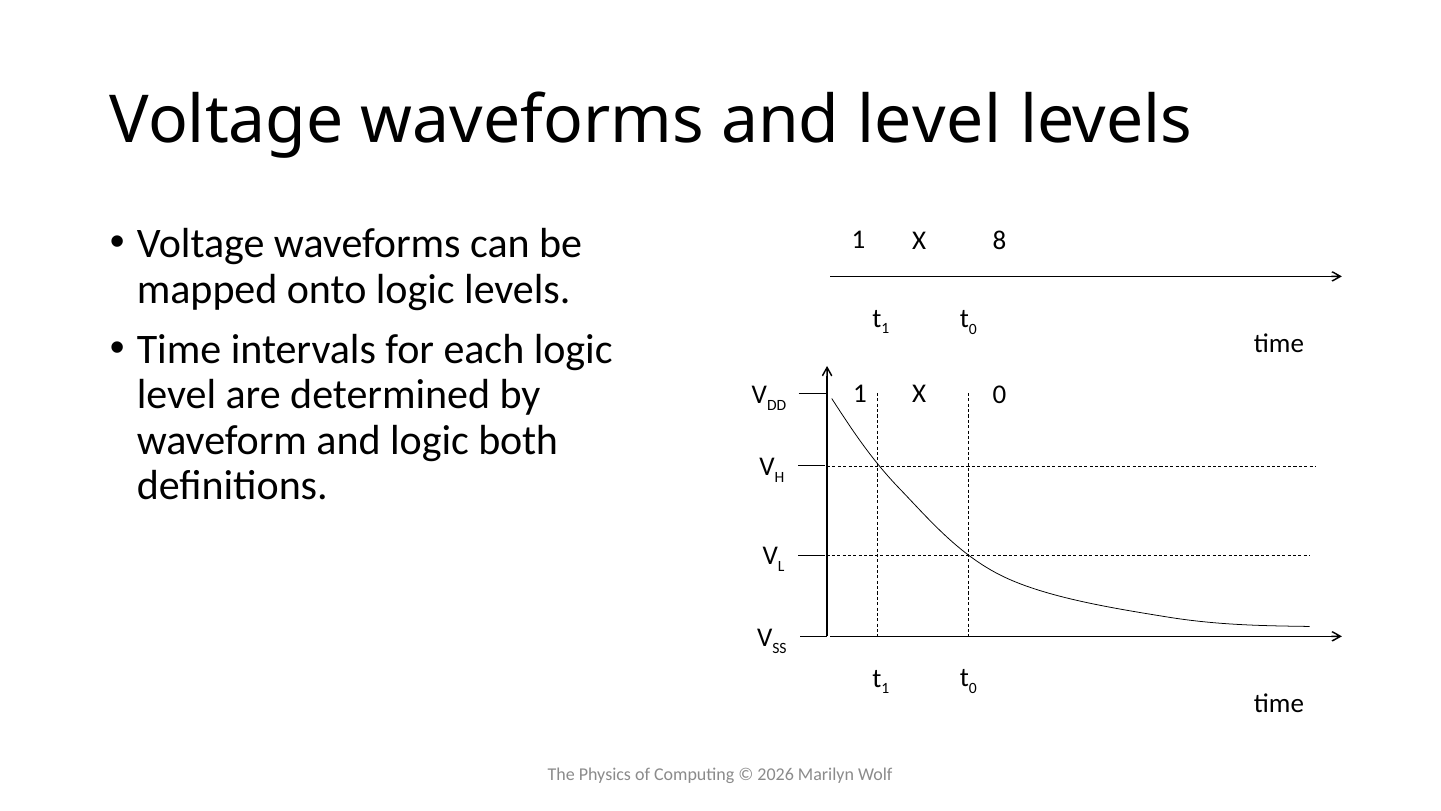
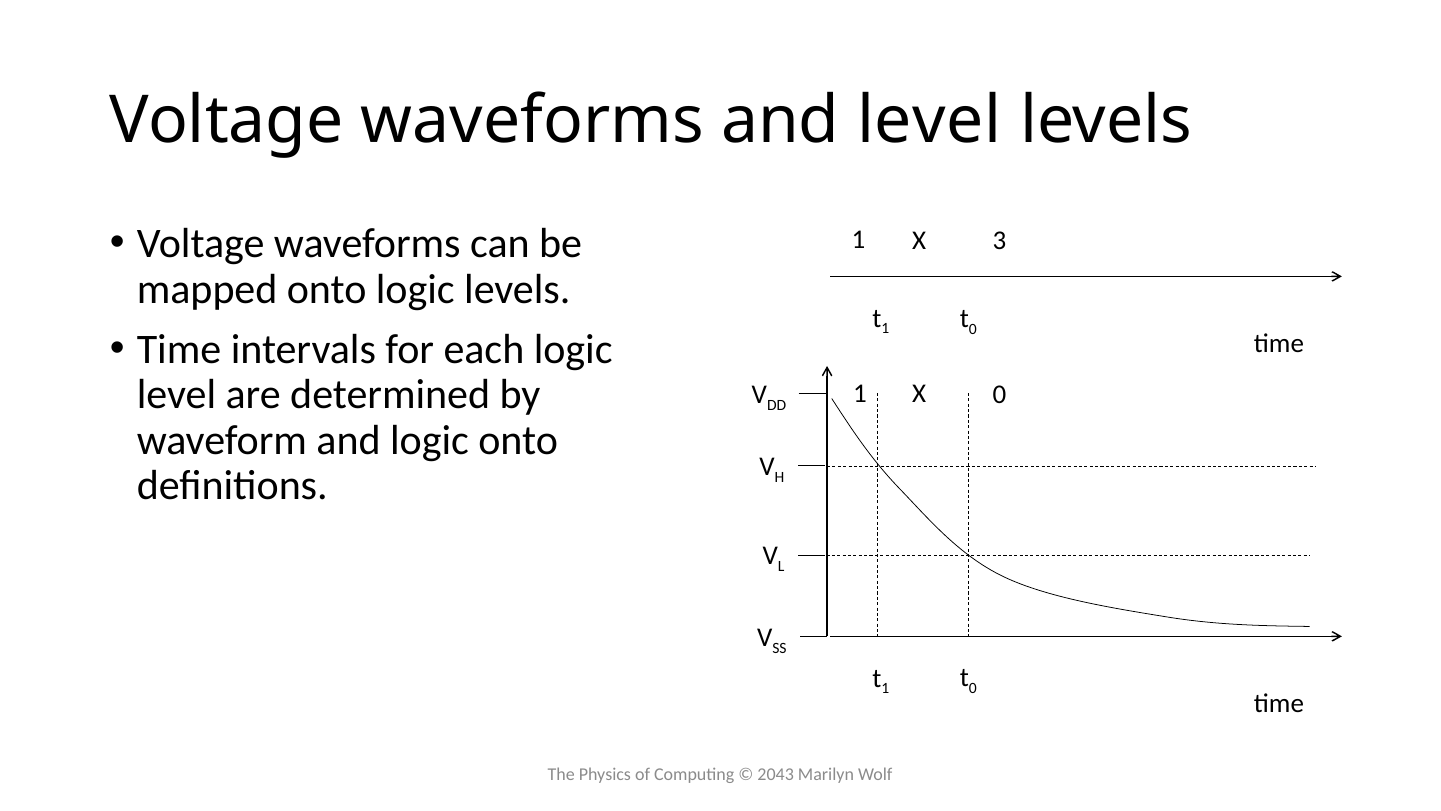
8: 8 -> 3
logic both: both -> onto
2026: 2026 -> 2043
